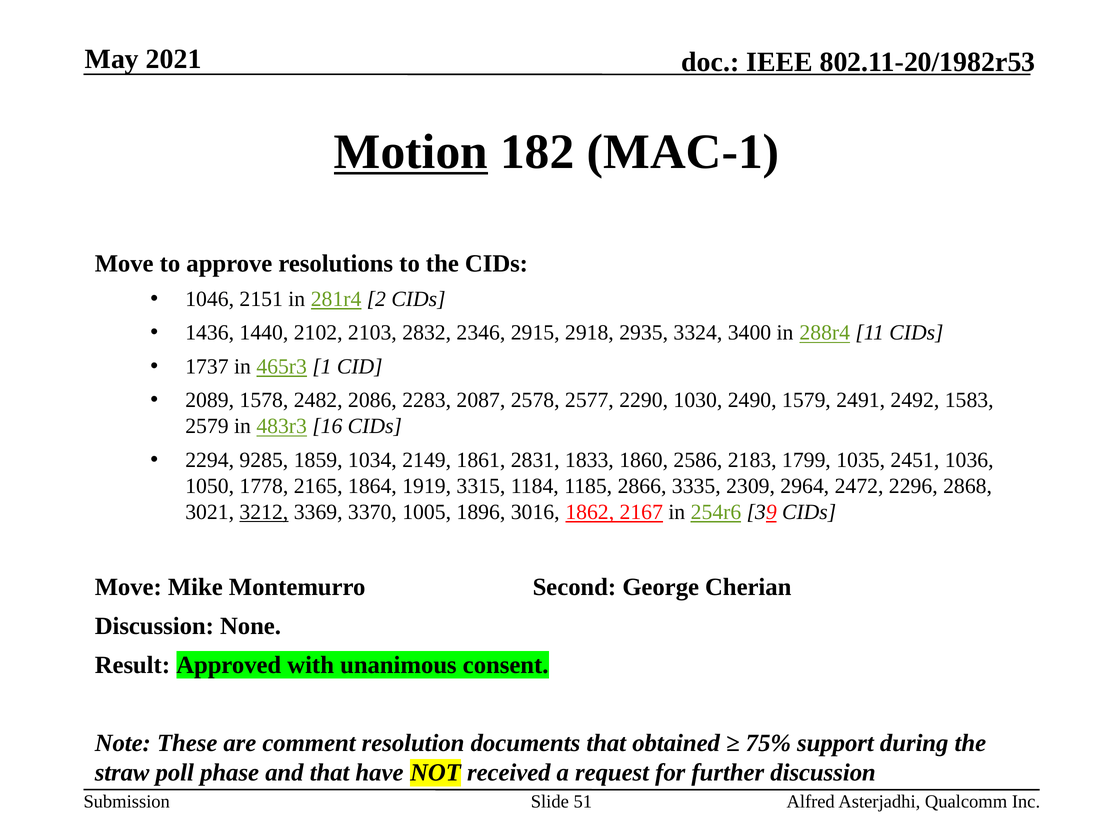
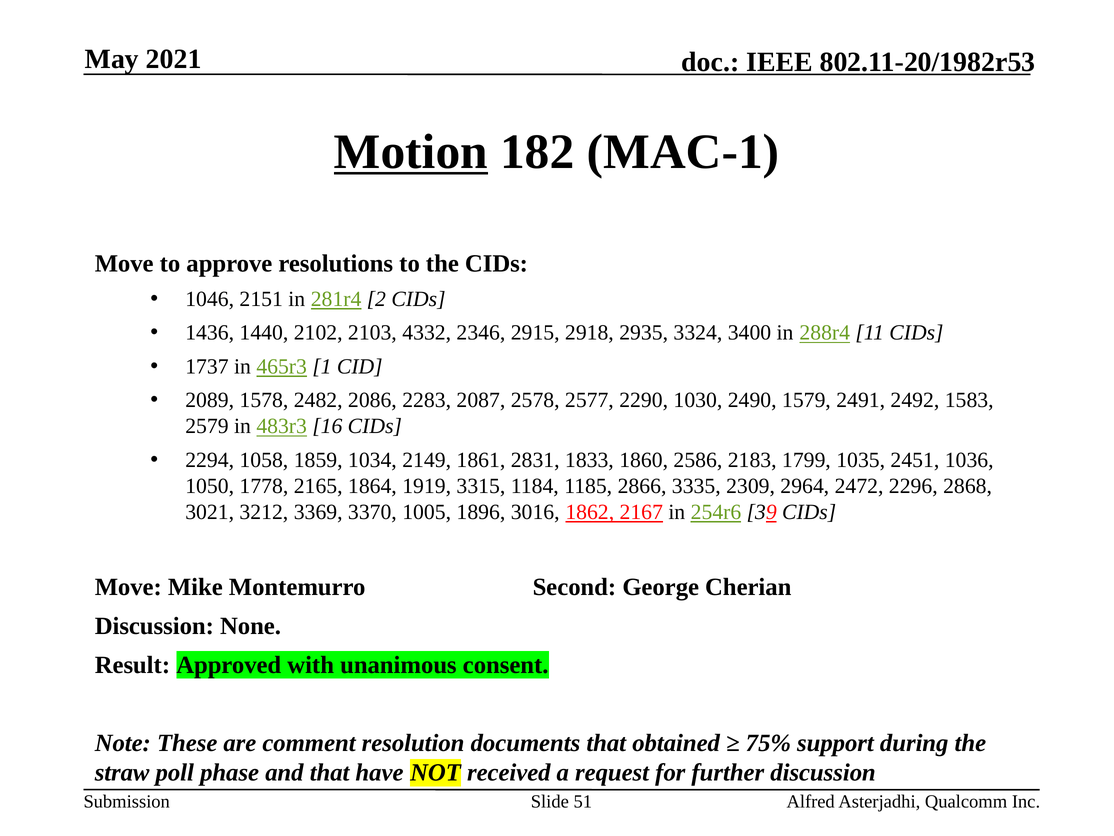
2832: 2832 -> 4332
9285: 9285 -> 1058
3212 underline: present -> none
